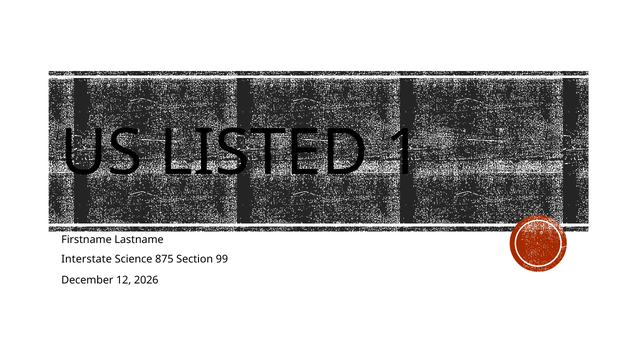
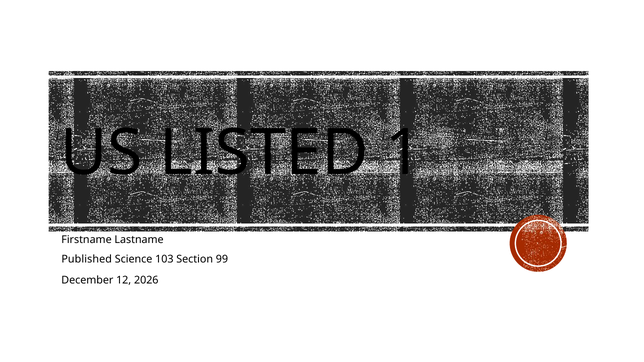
Interstate: Interstate -> Published
875: 875 -> 103
